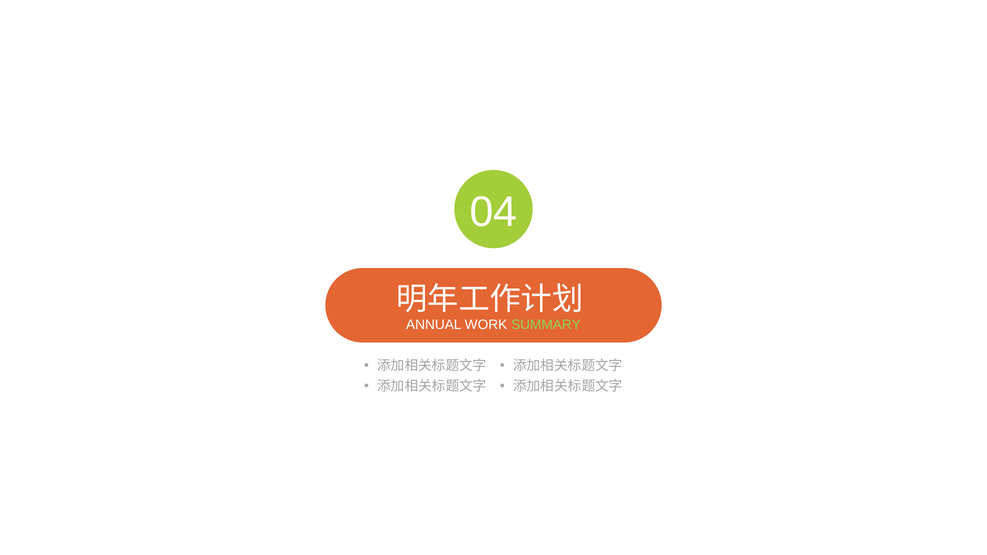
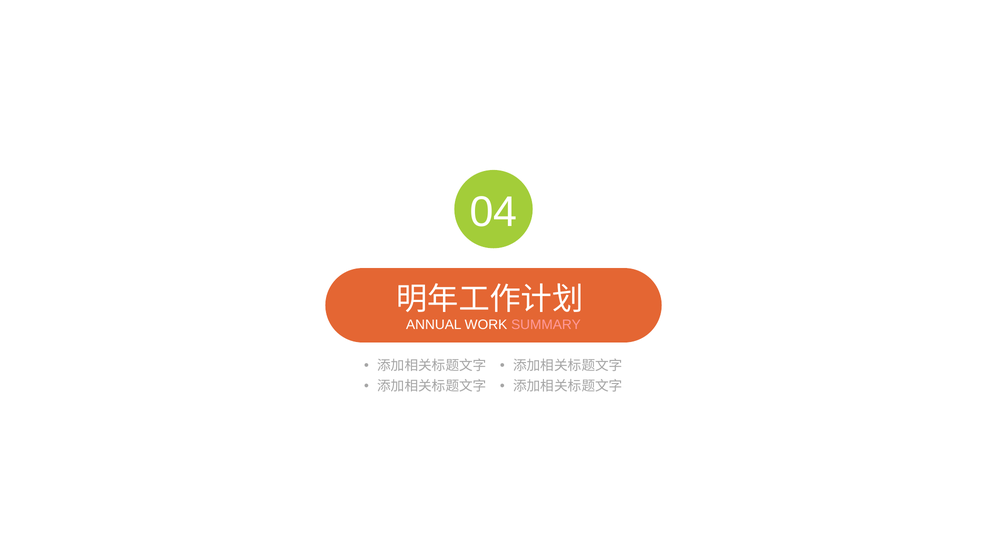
SUMMARY colour: light green -> pink
